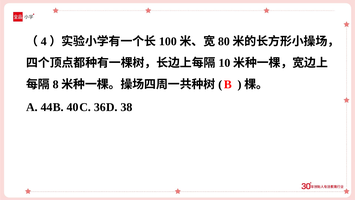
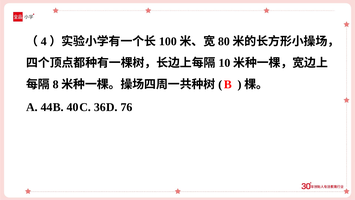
38: 38 -> 76
